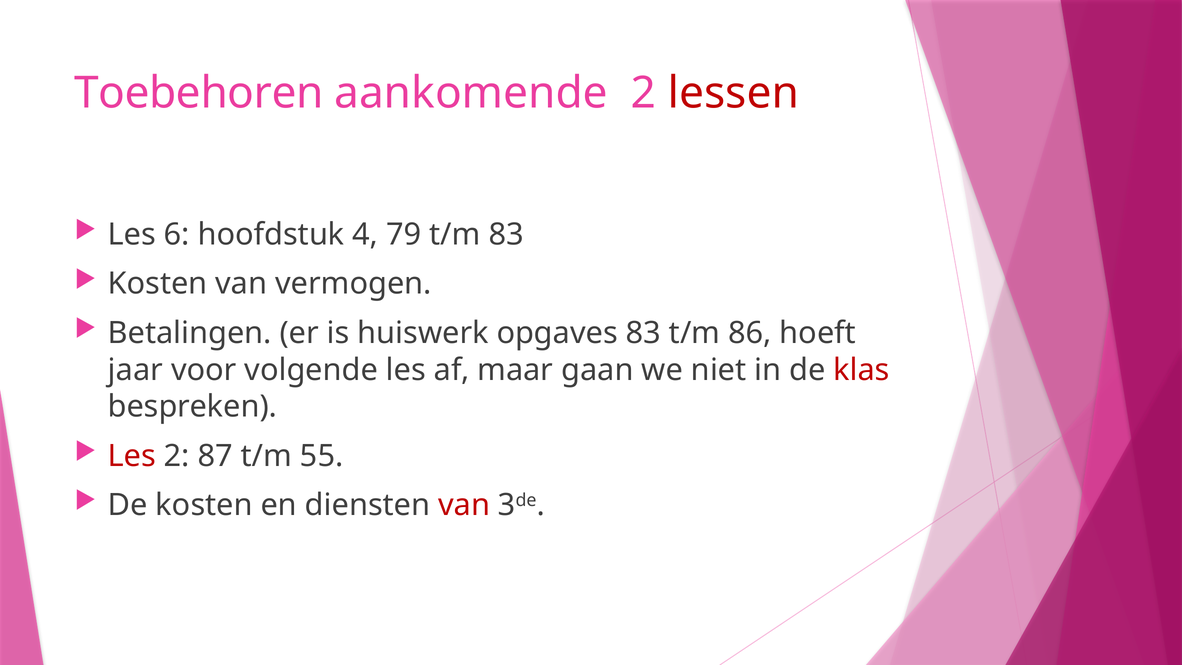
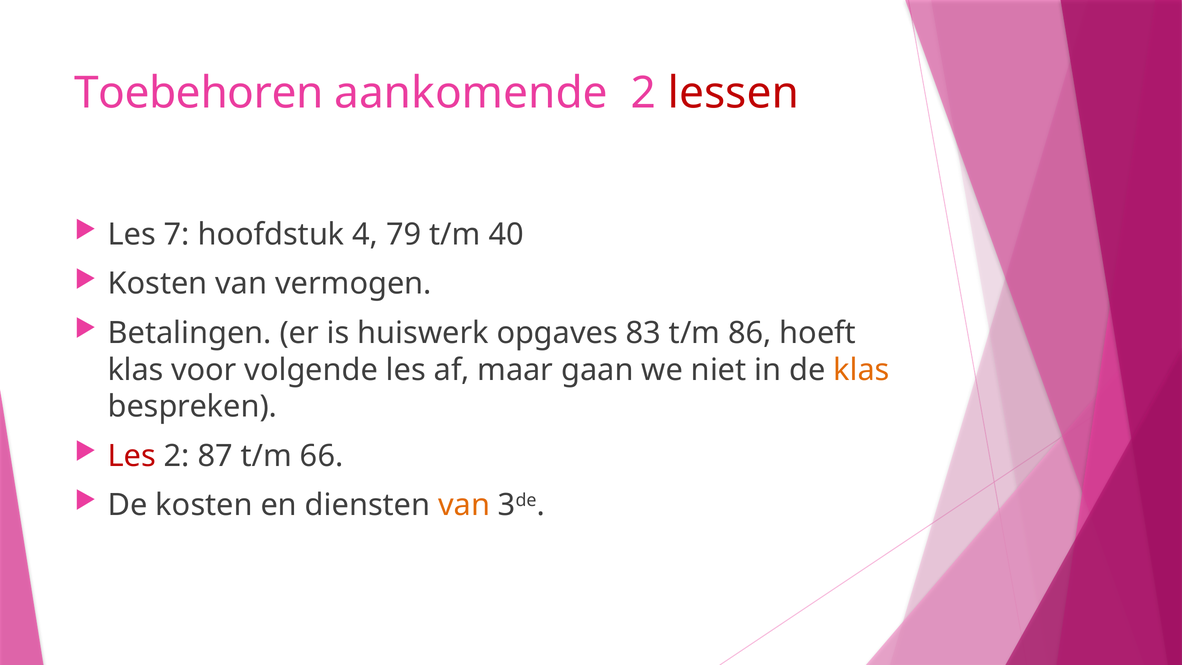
6: 6 -> 7
t/m 83: 83 -> 40
jaar at (135, 370): jaar -> klas
klas at (862, 370) colour: red -> orange
55: 55 -> 66
van at (464, 505) colour: red -> orange
